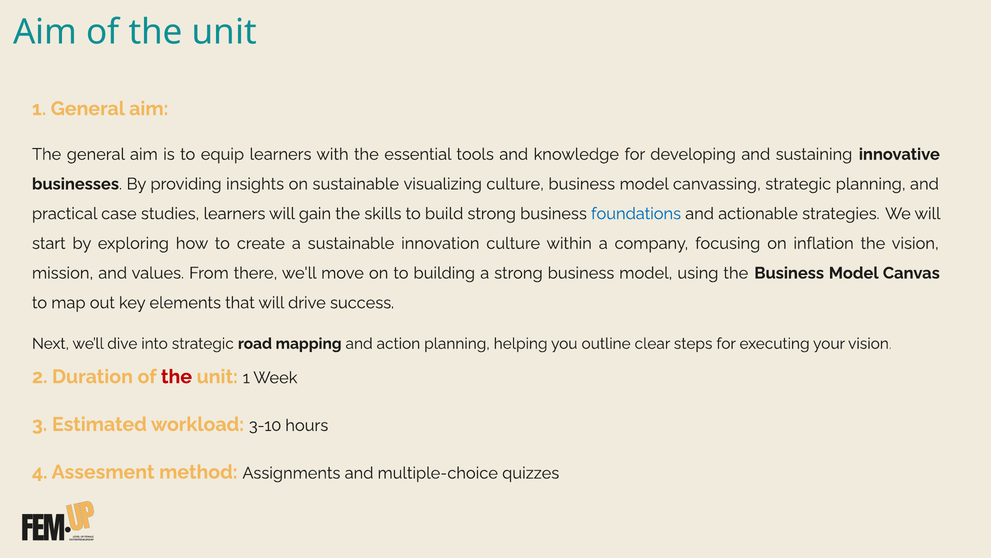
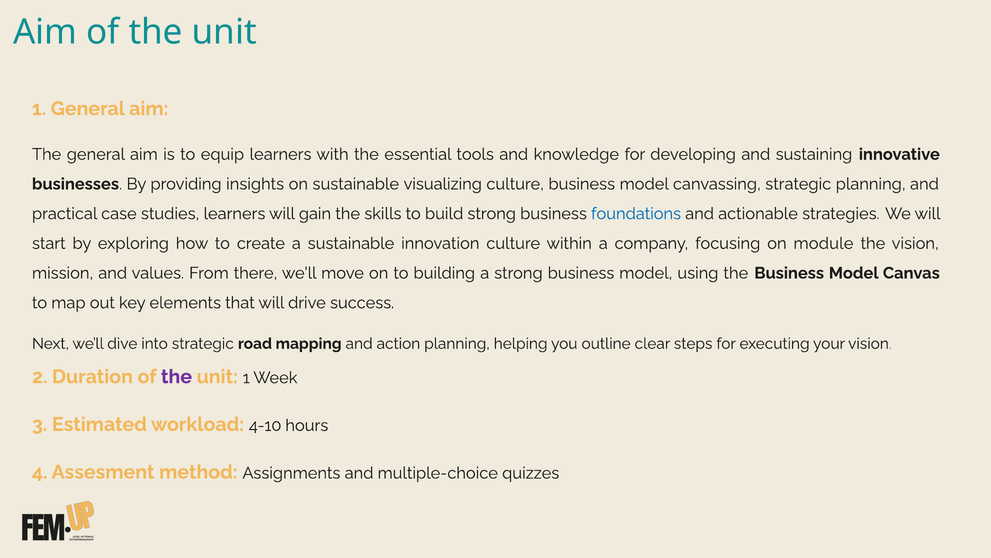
inflation: inflation -> module
the at (176, 376) colour: red -> purple
3-10: 3-10 -> 4-10
